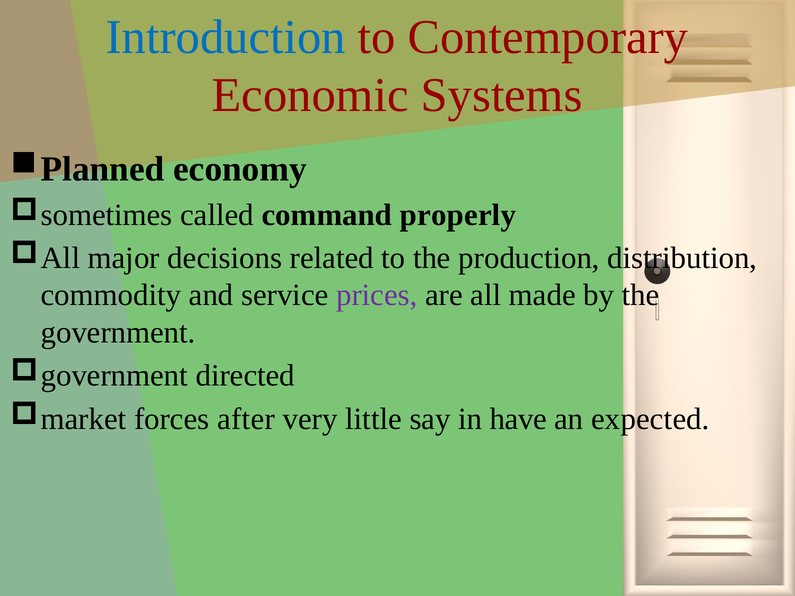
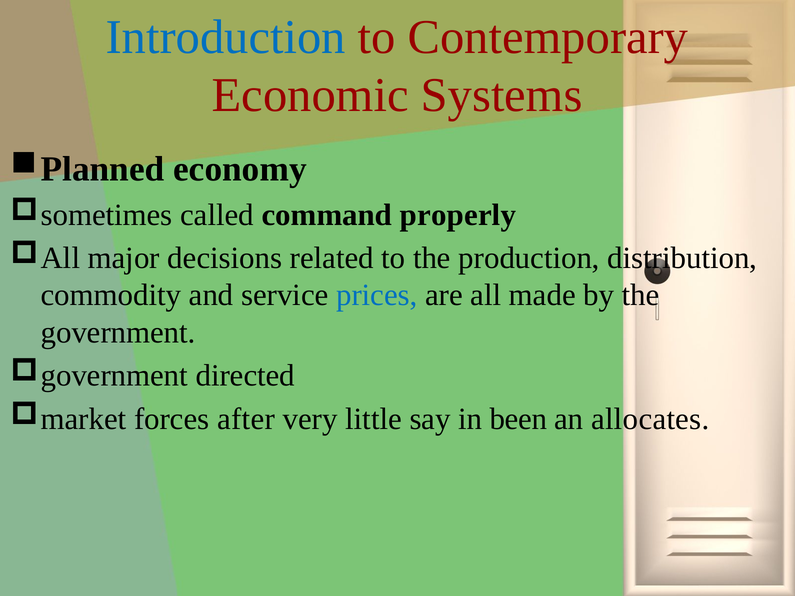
prices colour: purple -> blue
have: have -> been
expected: expected -> allocates
